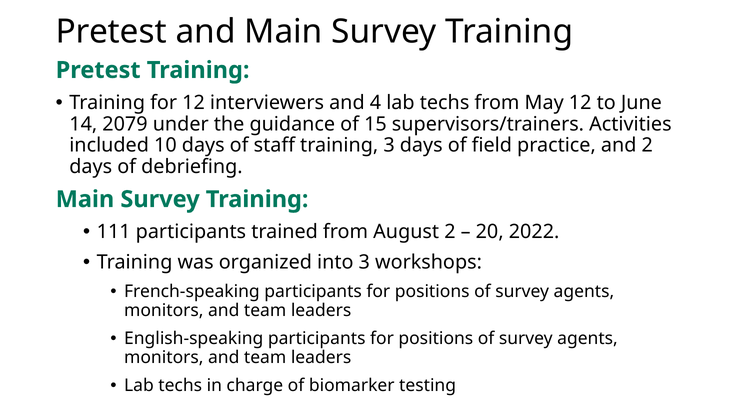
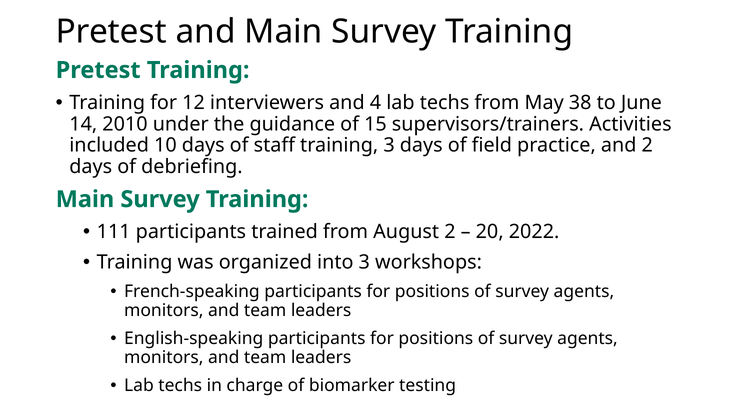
May 12: 12 -> 38
2079: 2079 -> 2010
